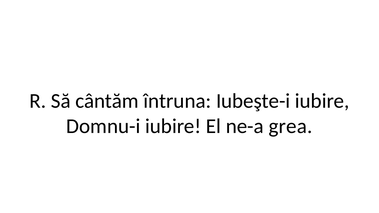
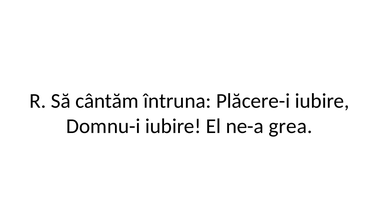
Iubeşte-i: Iubeşte-i -> Plăcere-i
